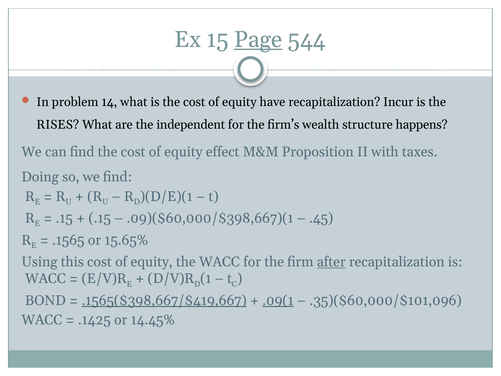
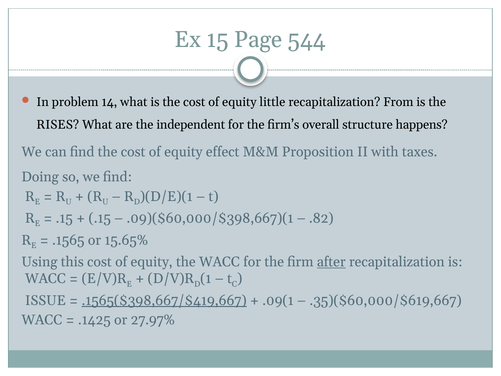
Page underline: present -> none
have: have -> little
Incur: Incur -> From
wealth: wealth -> overall
.45: .45 -> .82
BOND: BOND -> ISSUE
.09(1 underline: present -> none
.35)($60,000/$101,096: .35)($60,000/$101,096 -> .35)($60,000/$619,667
14.45%: 14.45% -> 27.97%
